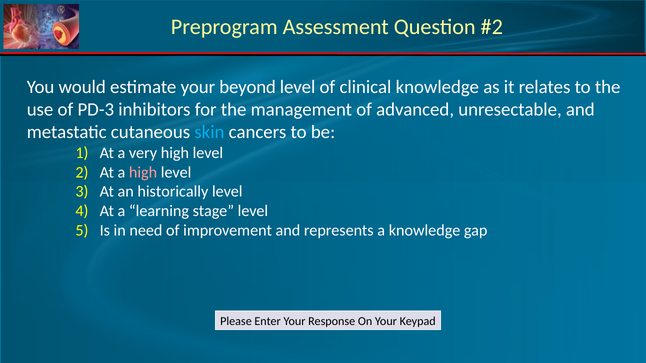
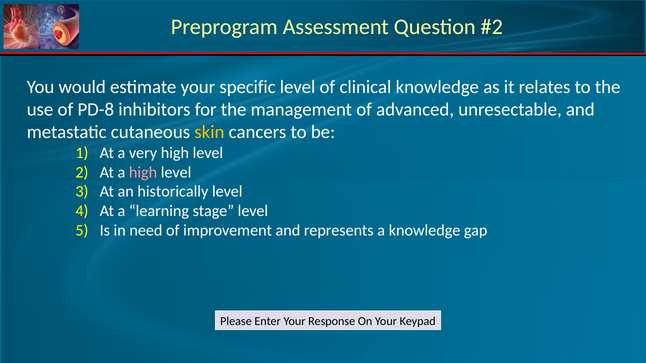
beyond: beyond -> specific
PD-3: PD-3 -> PD-8
skin colour: light blue -> yellow
